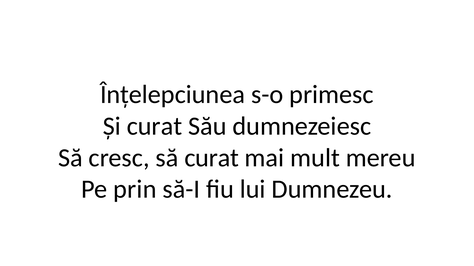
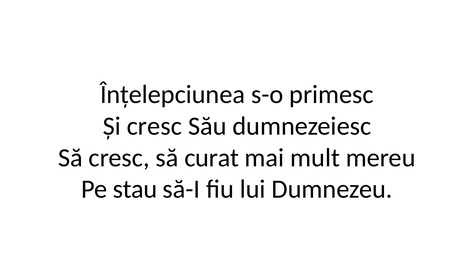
Și curat: curat -> cresc
prin: prin -> stau
